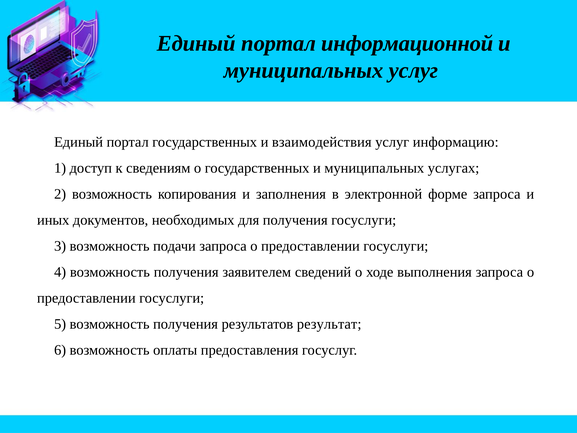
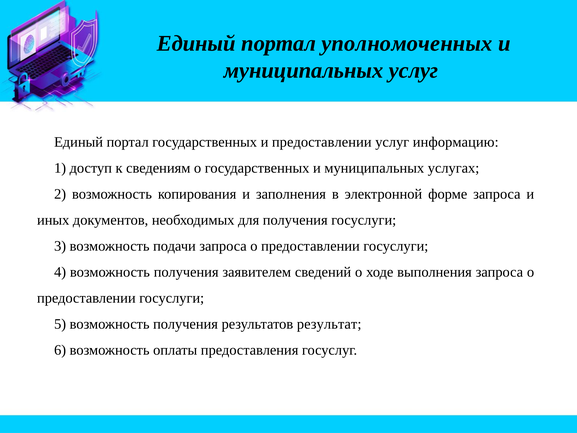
информационной: информационной -> уполномоченных
и взаимодействия: взаимодействия -> предоставлении
